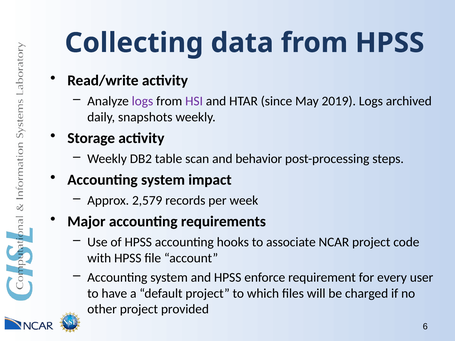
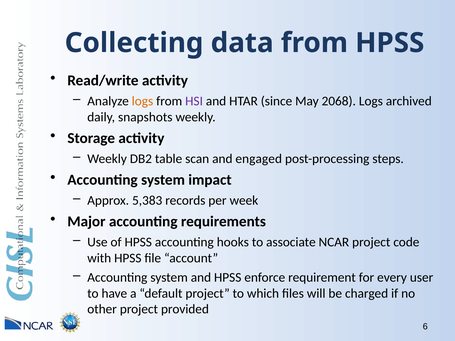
logs at (142, 101) colour: purple -> orange
2019: 2019 -> 2068
behavior: behavior -> engaged
2,579: 2,579 -> 5,383
